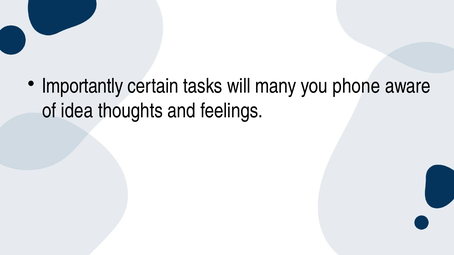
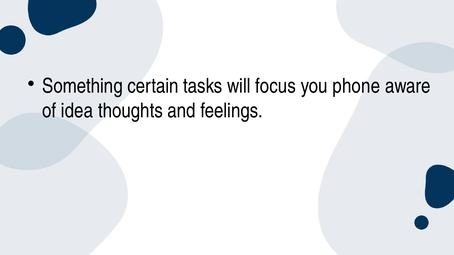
Importantly: Importantly -> Something
many: many -> focus
